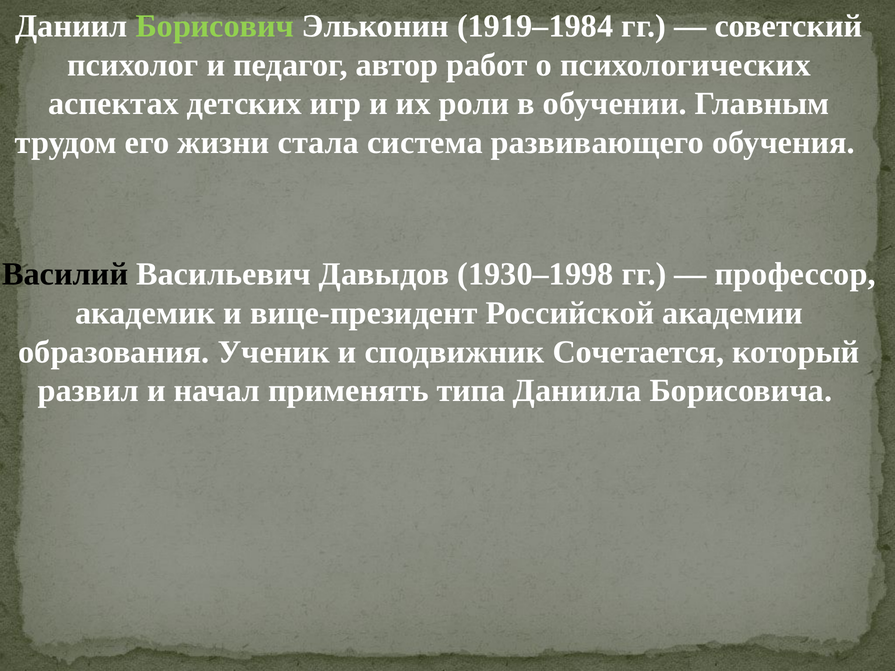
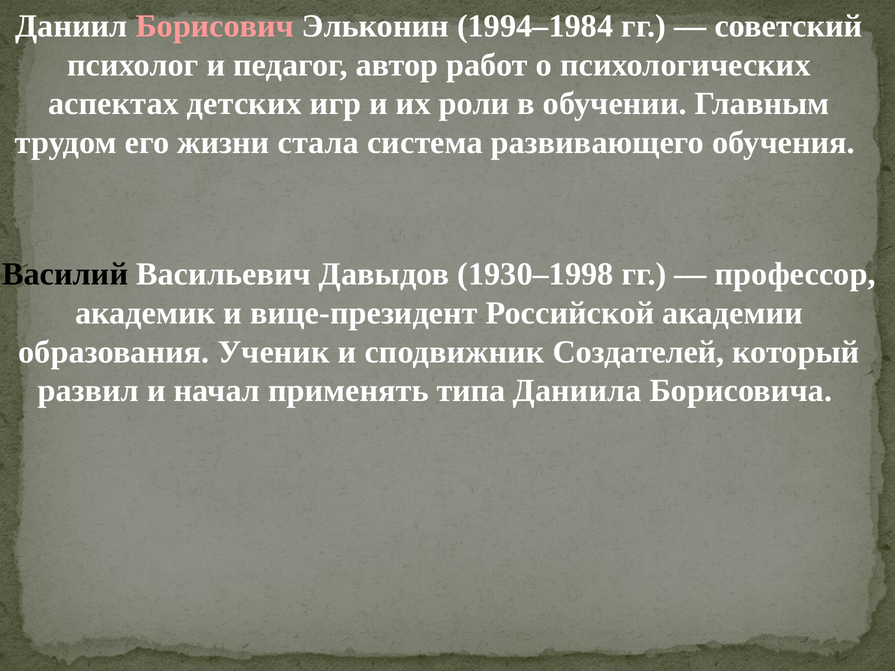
Борисович colour: light green -> pink
1919–1984: 1919–1984 -> 1994–1984
Сочетается: Сочетается -> Создателей
